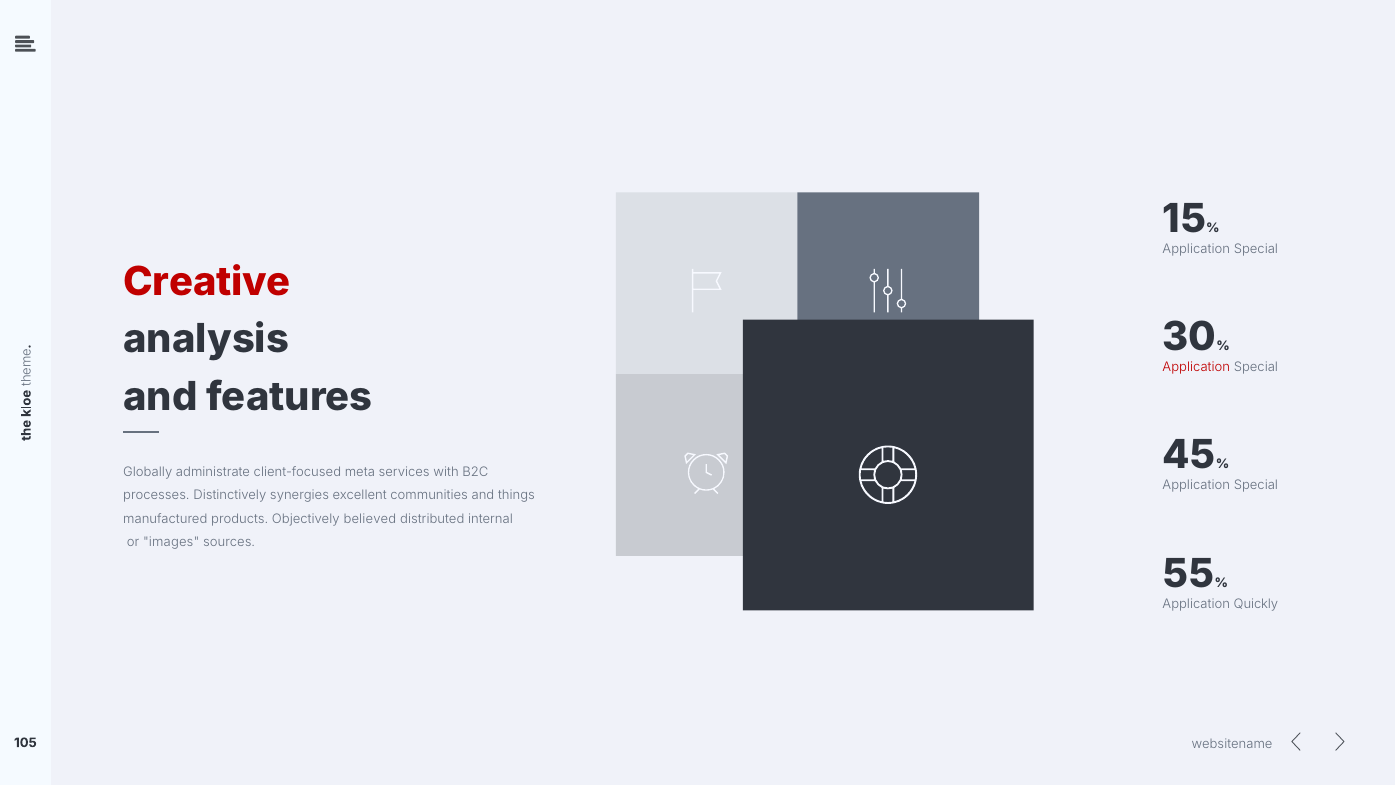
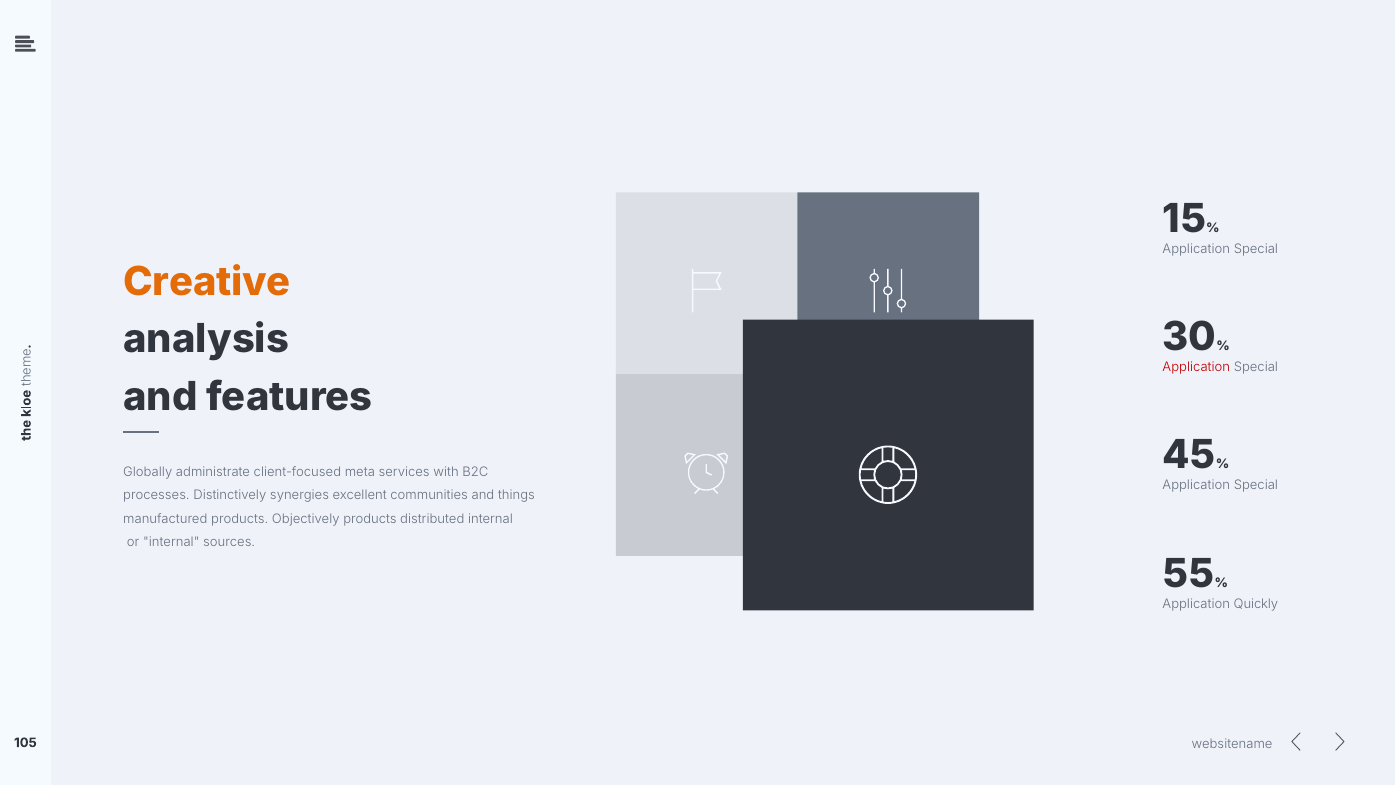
Creative colour: red -> orange
Objectively believed: believed -> products
or images: images -> internal
